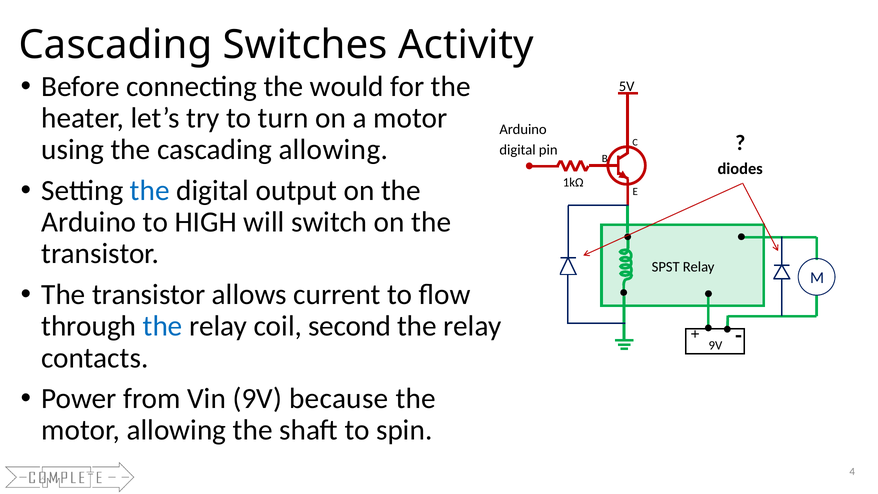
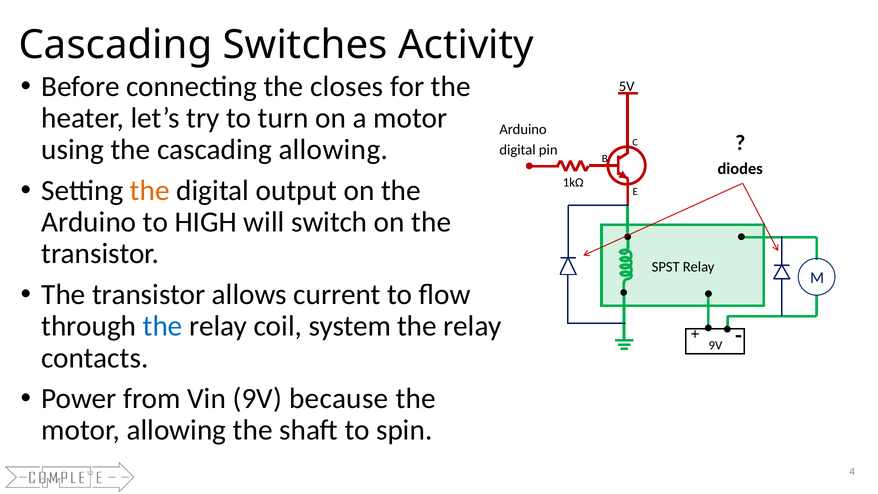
would: would -> closes
the at (150, 190) colour: blue -> orange
second: second -> system
